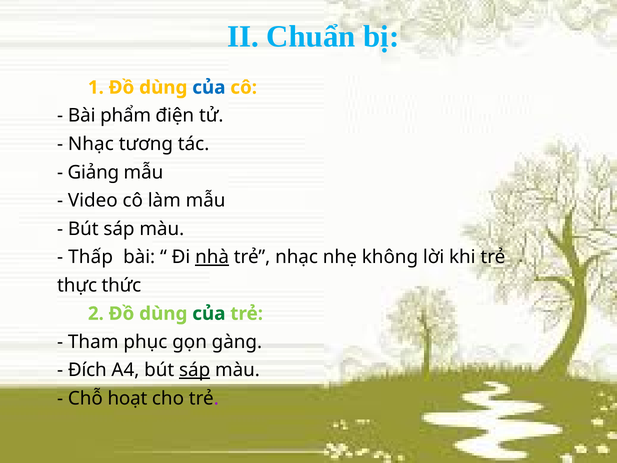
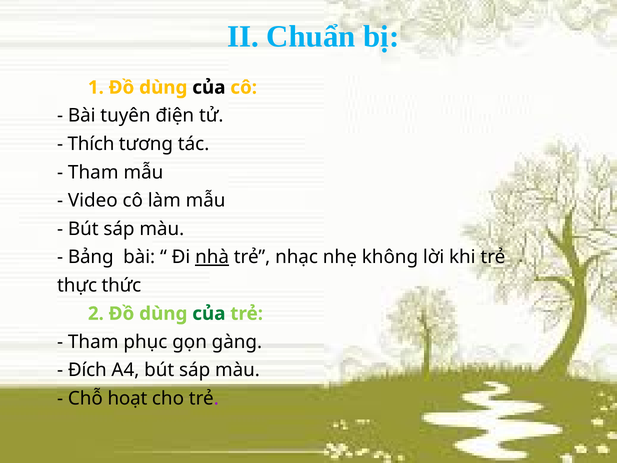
của at (209, 87) colour: blue -> black
phẩm: phẩm -> tuyên
Nhạc at (91, 144): Nhạc -> Thích
Giảng at (93, 172): Giảng -> Tham
Thấp: Thấp -> Bảng
sáp at (195, 370) underline: present -> none
